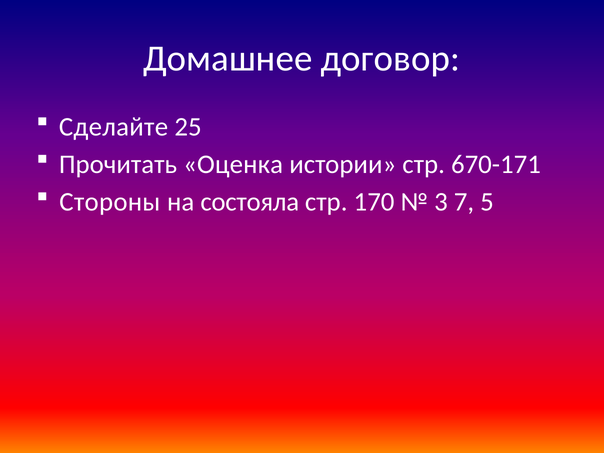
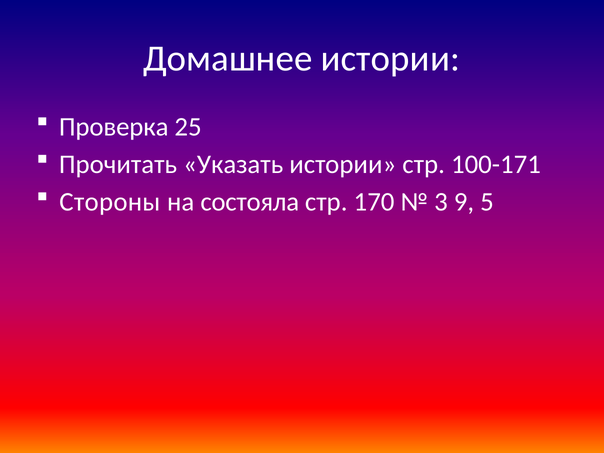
Домашнее договор: договор -> истории
Сделайте: Сделайте -> Проверка
Оценка: Оценка -> Указать
670-171: 670-171 -> 100-171
7: 7 -> 9
